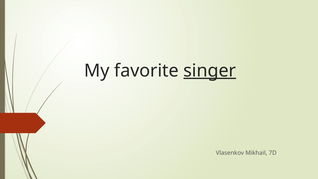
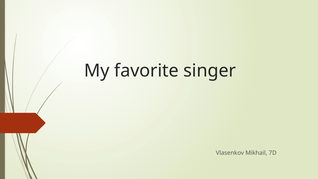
singer underline: present -> none
